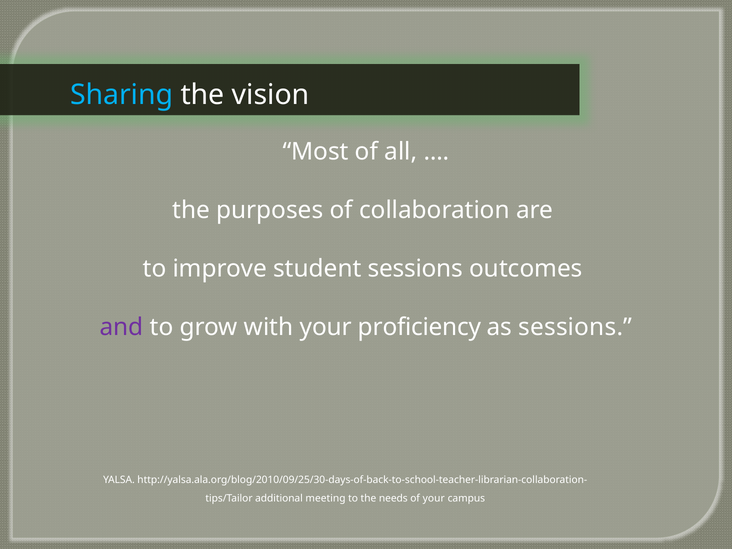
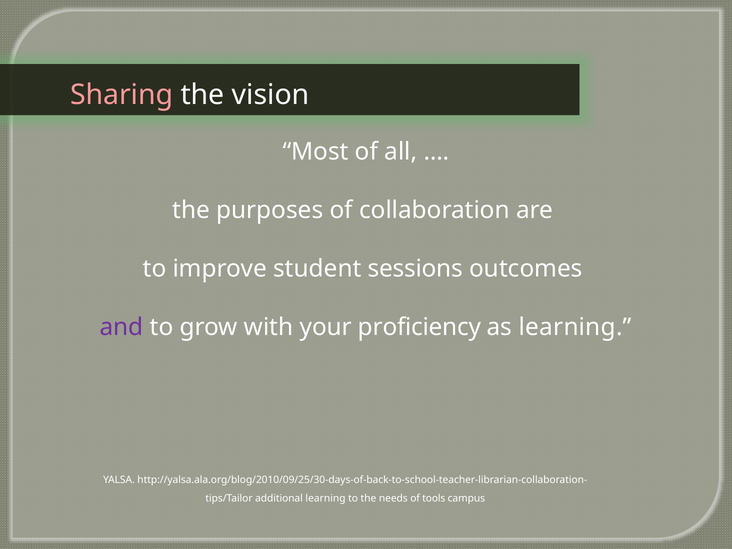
Sharing colour: light blue -> pink
as sessions: sessions -> learning
additional meeting: meeting -> learning
of your: your -> tools
